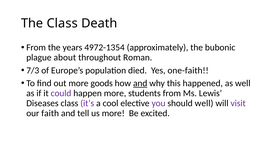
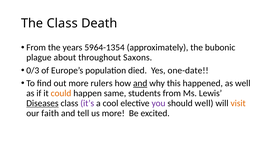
4972-1354: 4972-1354 -> 5964-1354
Roman: Roman -> Saxons
7/3: 7/3 -> 0/3
one-faith: one-faith -> one-date
goods: goods -> rulers
could colour: purple -> orange
happen more: more -> same
Diseases underline: none -> present
visit colour: purple -> orange
